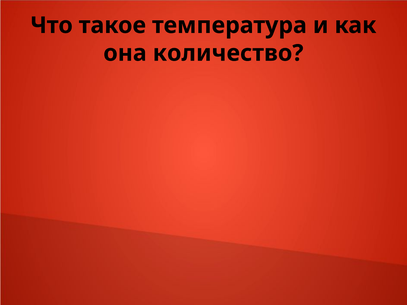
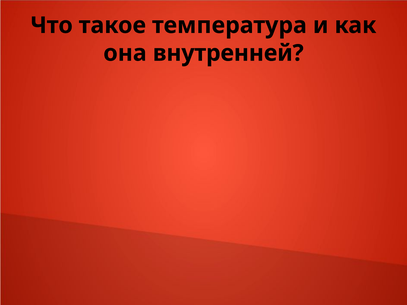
количество: количество -> внутренней
